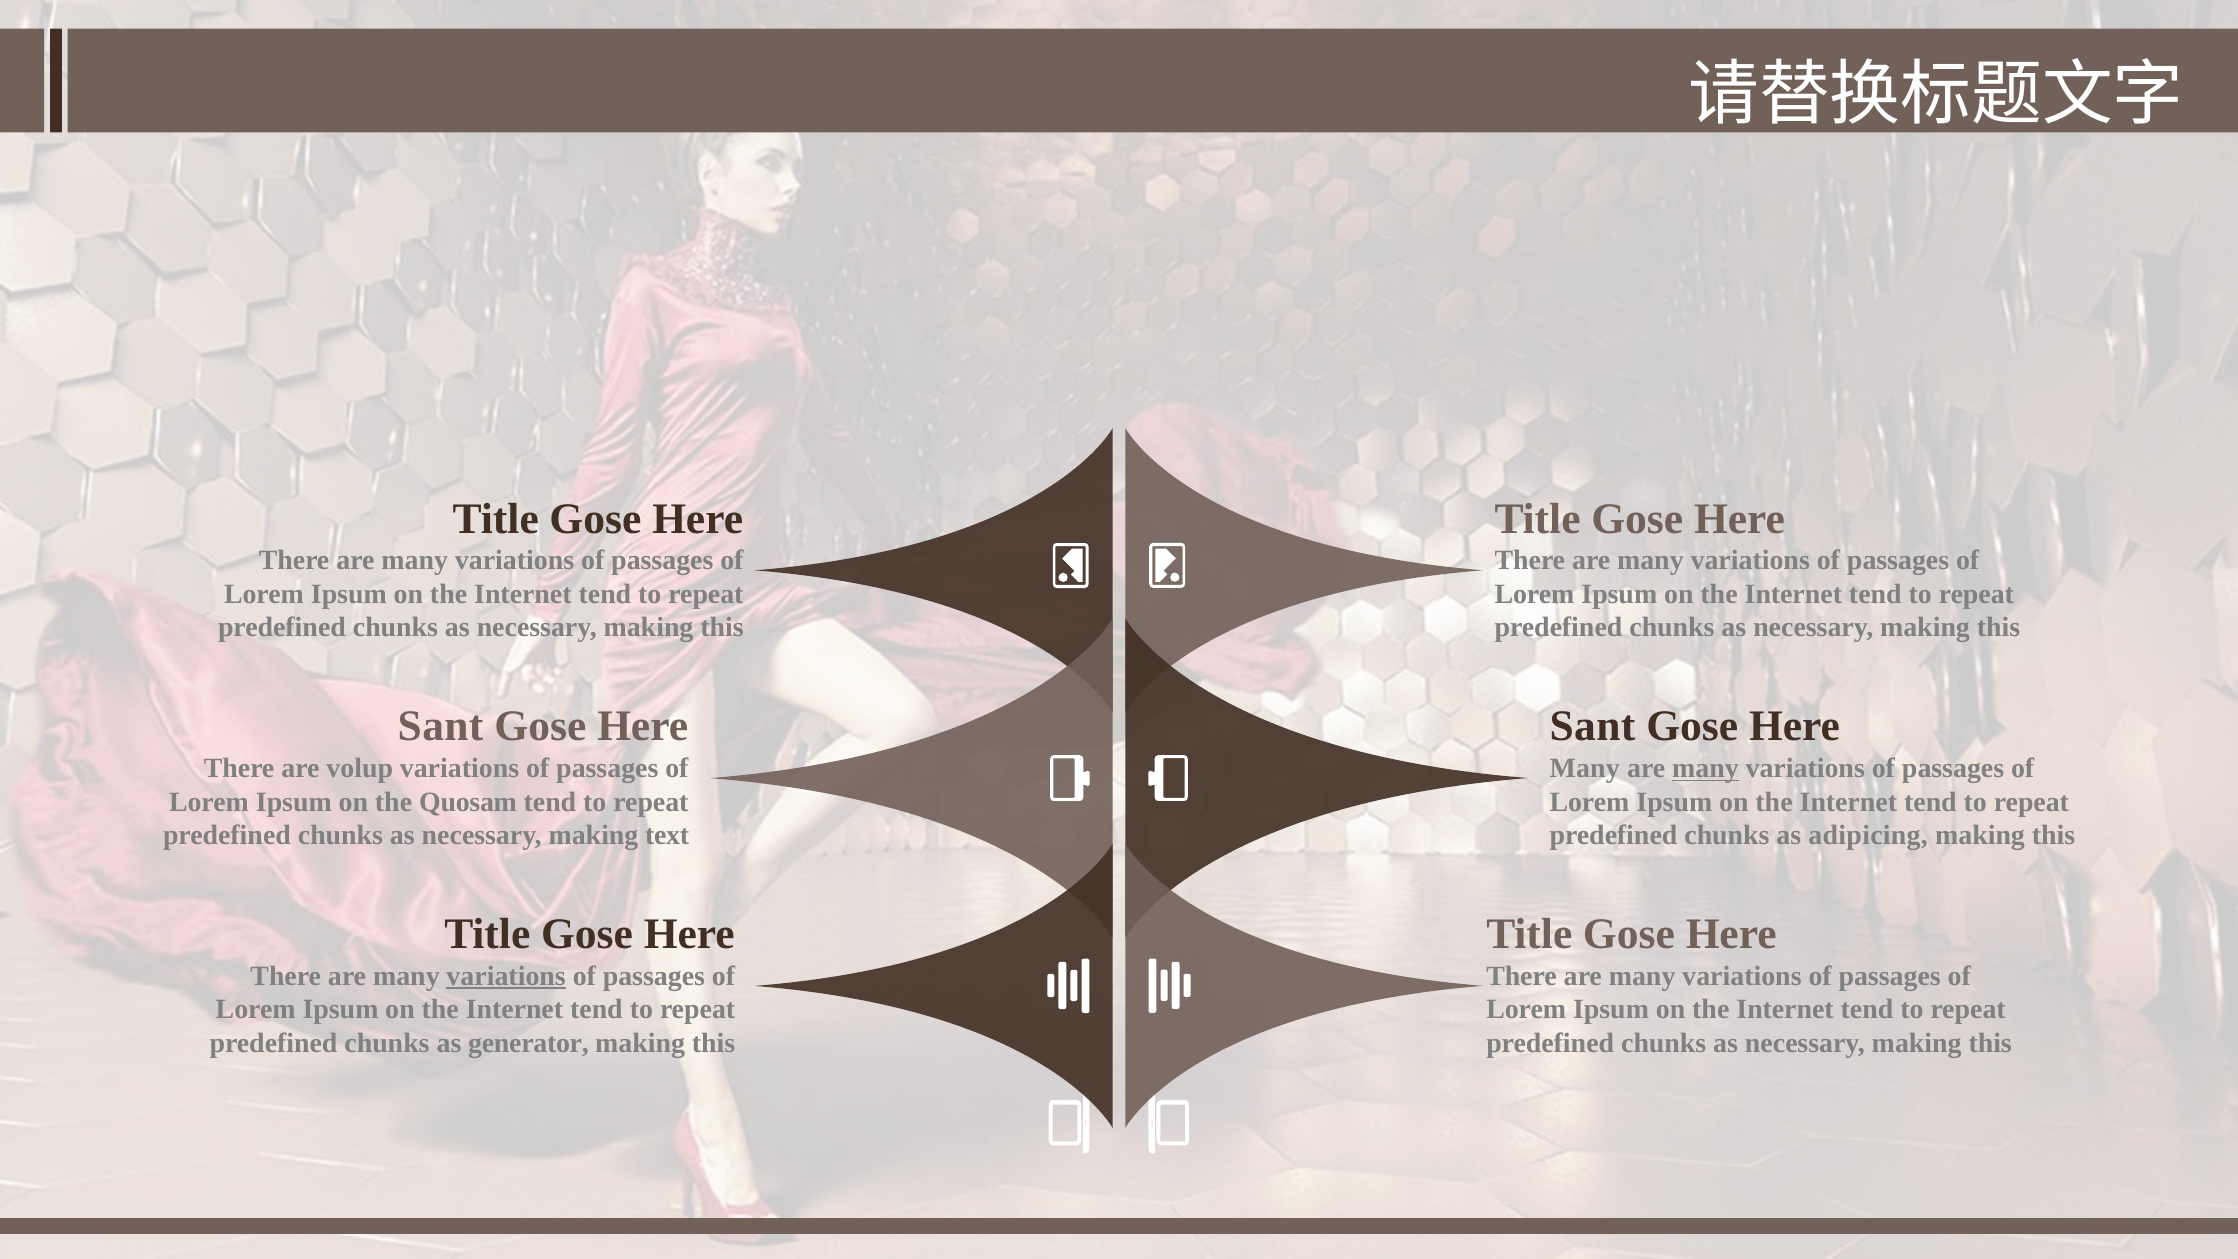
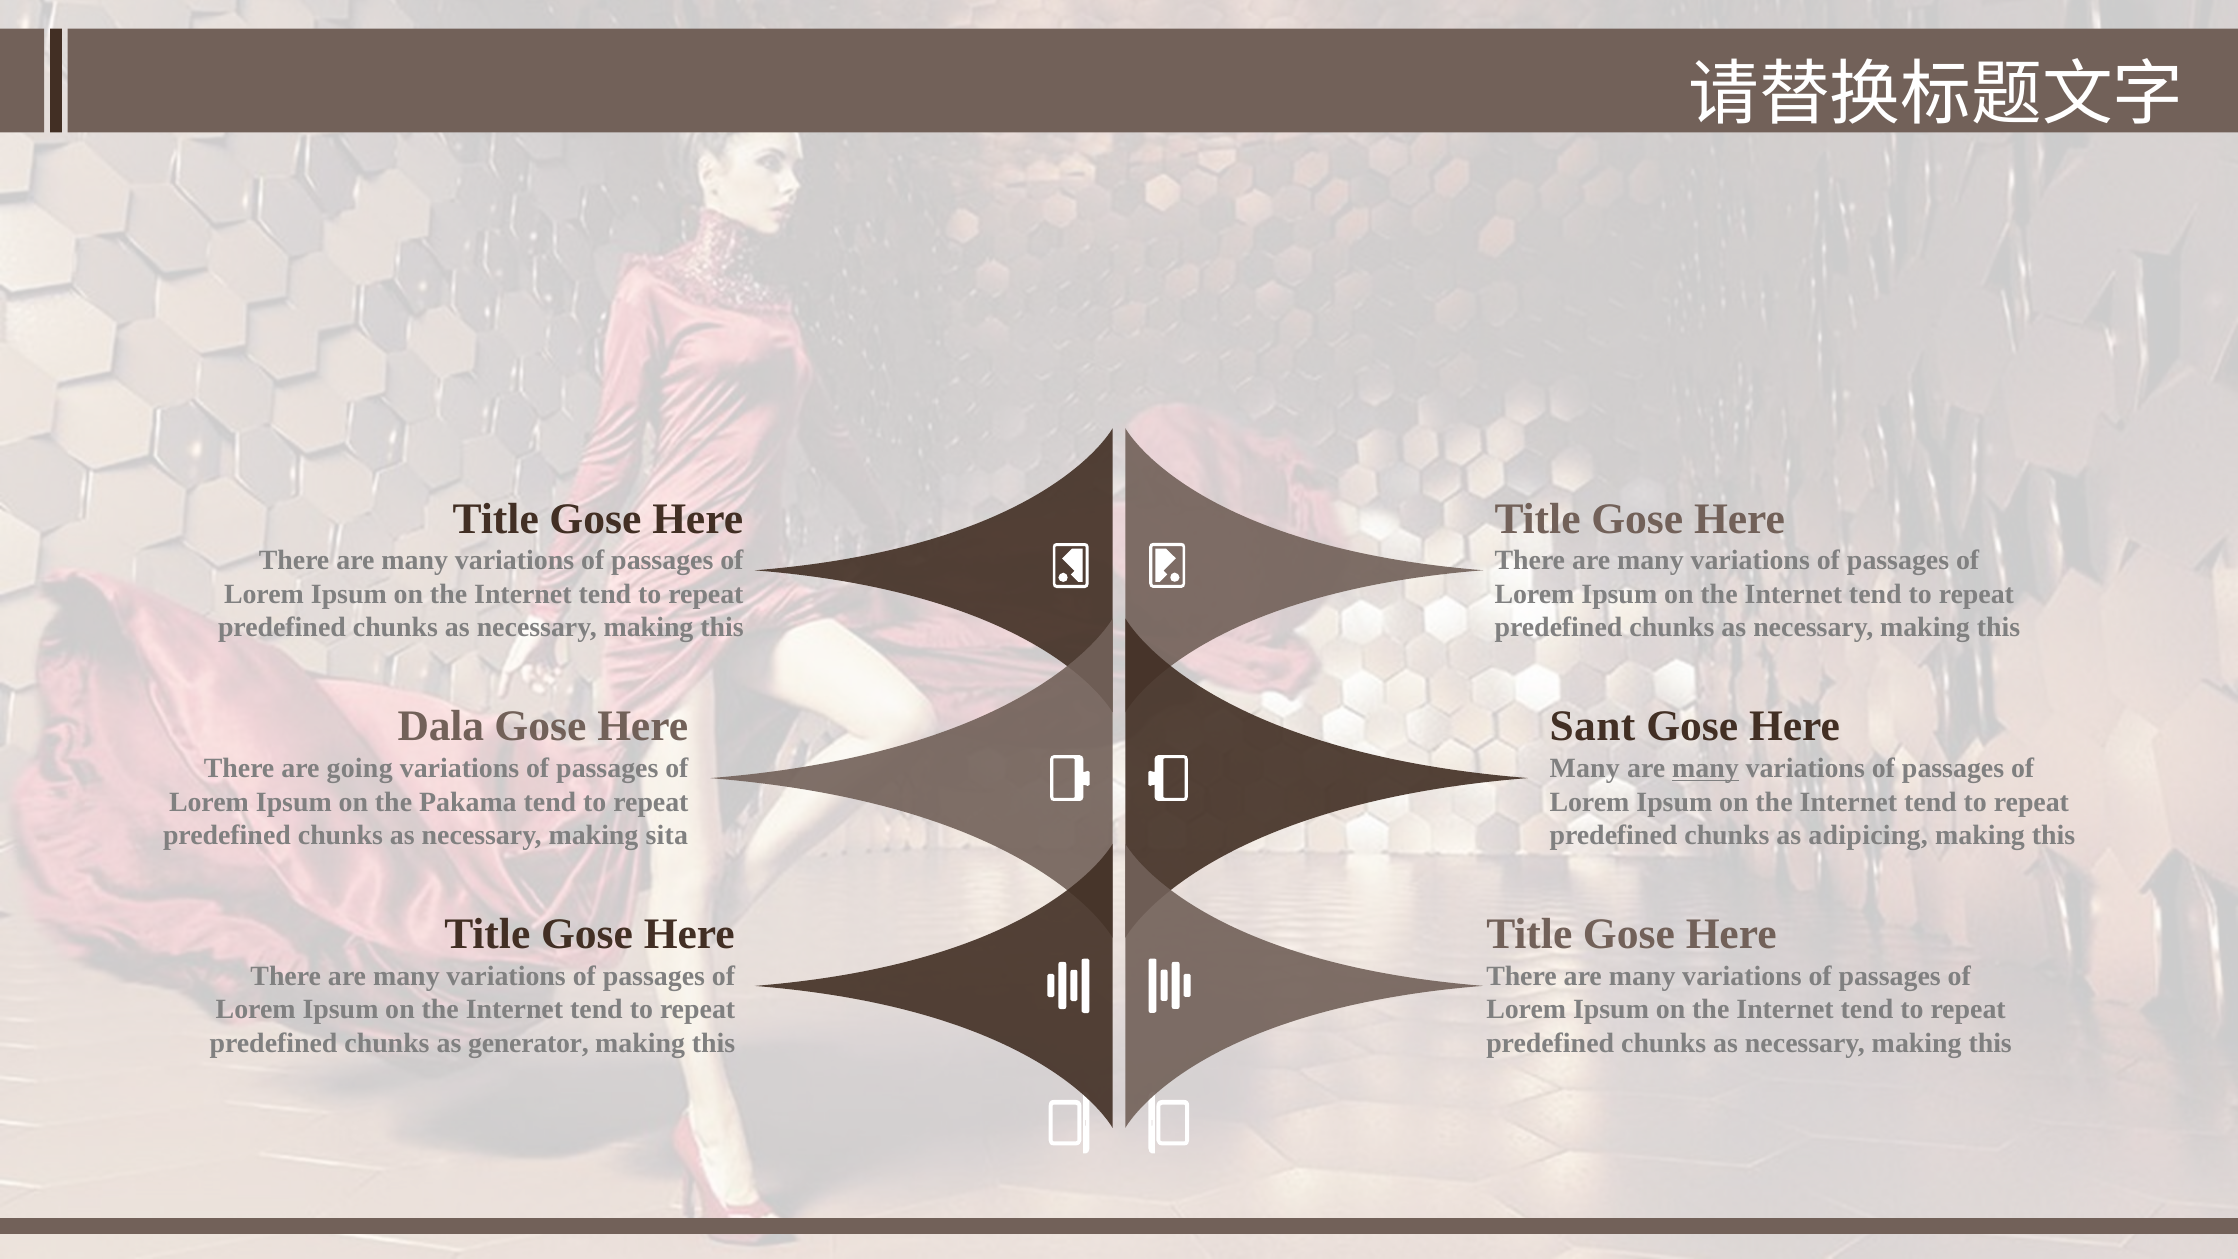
Sant at (441, 726): Sant -> Dala
volup: volup -> going
Quosam: Quosam -> Pakama
text: text -> sita
variations at (506, 976) underline: present -> none
